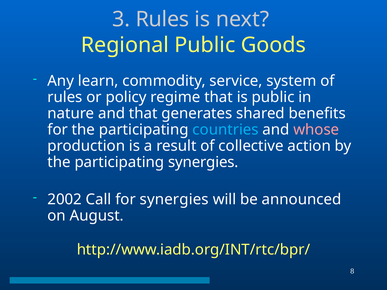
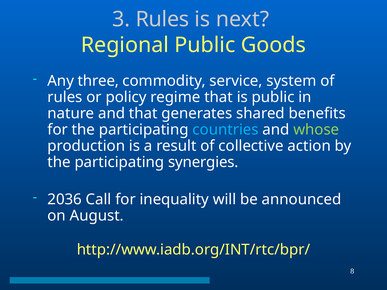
learn: learn -> three
whose colour: pink -> light green
2002: 2002 -> 2036
for synergies: synergies -> inequality
